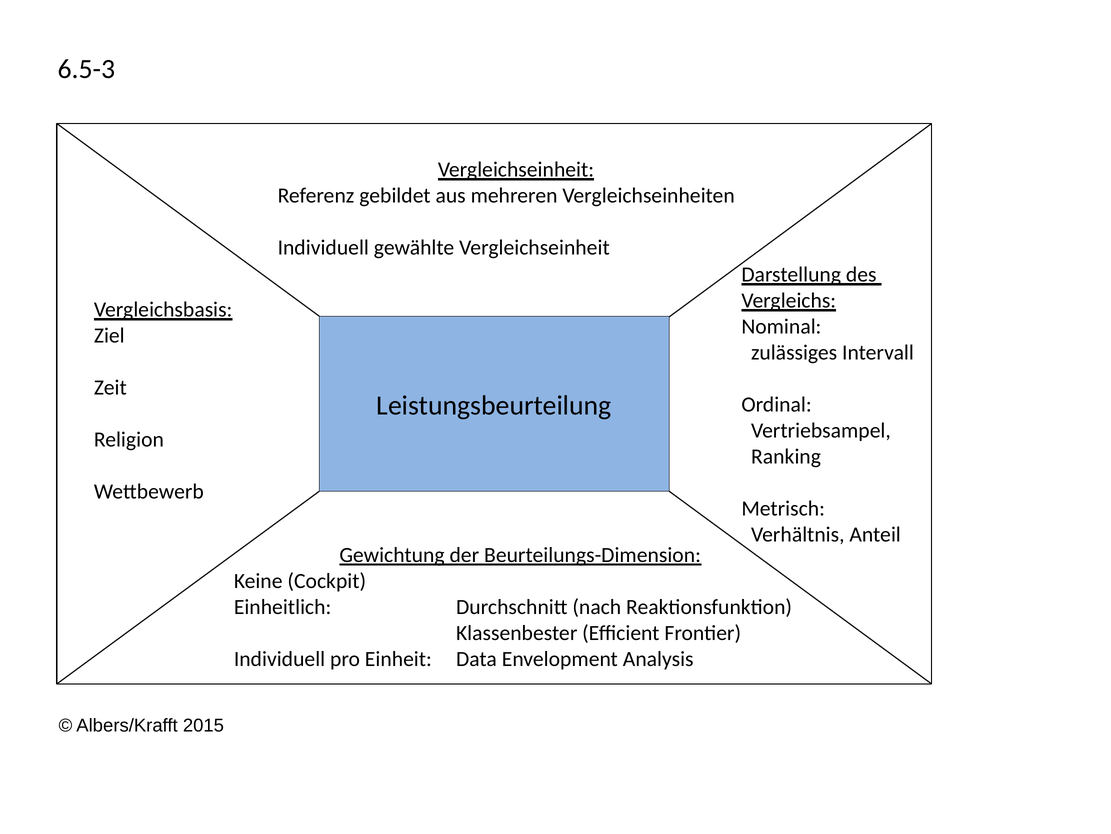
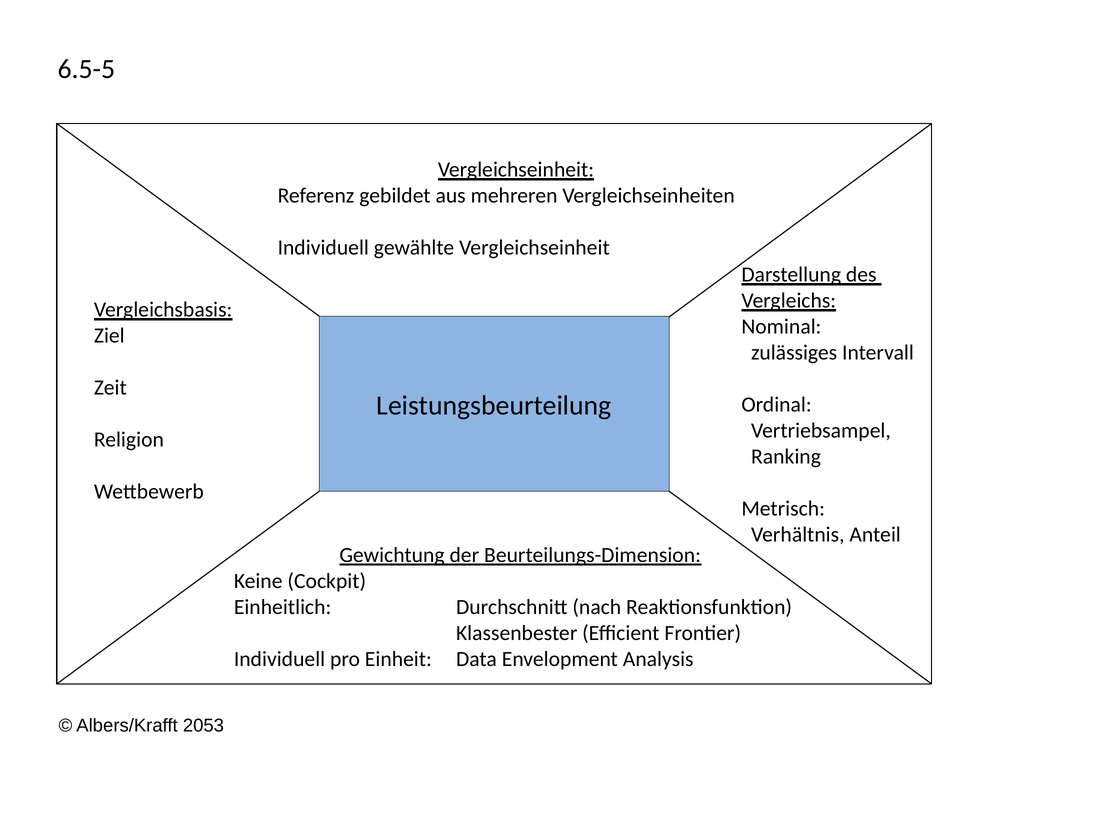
6.5-3: 6.5-3 -> 6.5-5
2015: 2015 -> 2053
